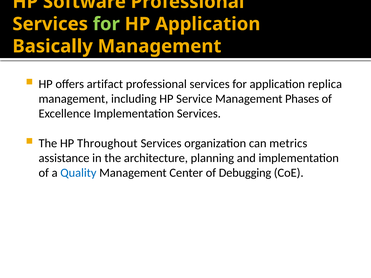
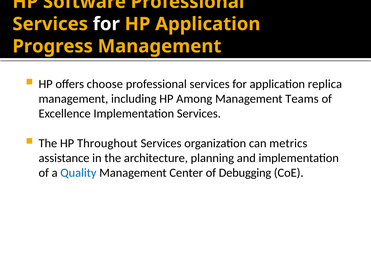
for at (106, 24) colour: light green -> white
Basically: Basically -> Progress
artifact: artifact -> choose
Service: Service -> Among
Phases: Phases -> Teams
